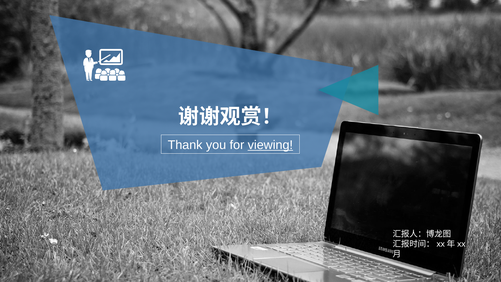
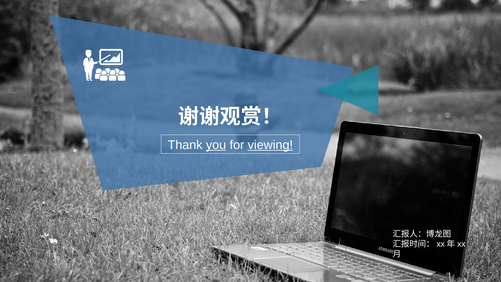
you underline: none -> present
